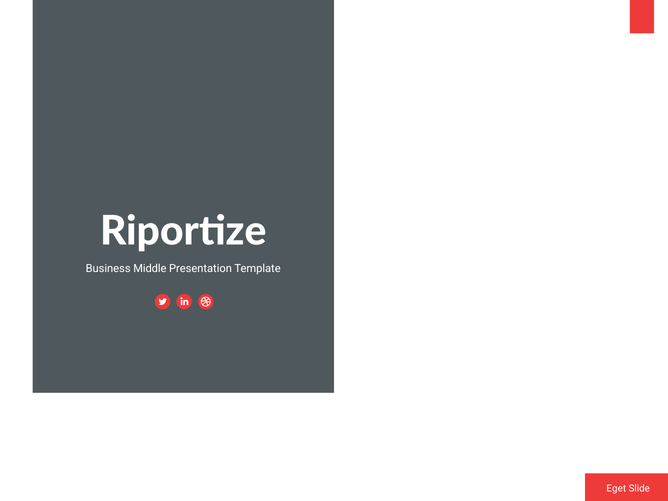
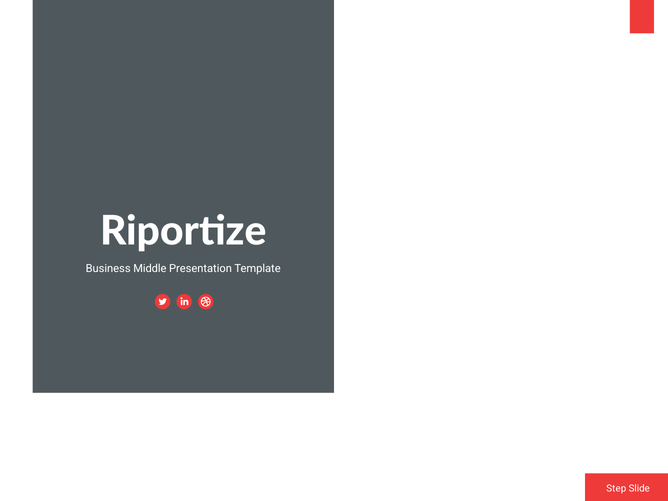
Eget: Eget -> Step
